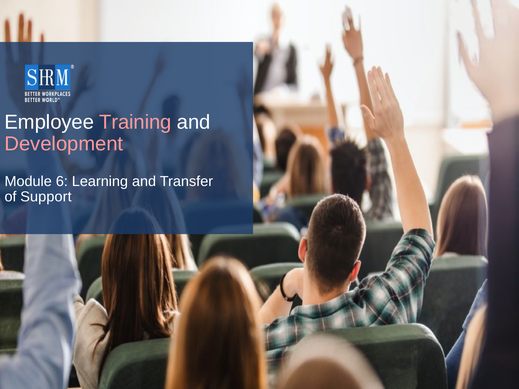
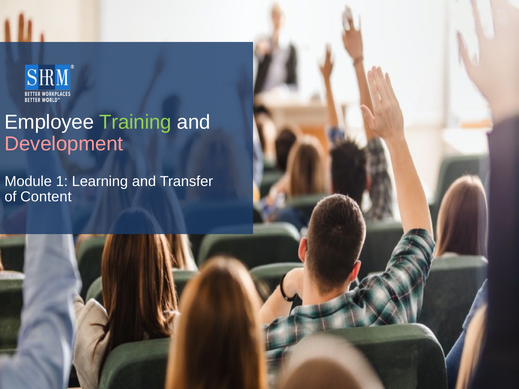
Training colour: pink -> light green
6: 6 -> 1
Support: Support -> Content
